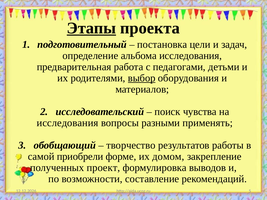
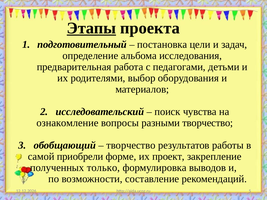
выбор underline: present -> none
исследования at (68, 123): исследования -> ознакомление
разными применять: применять -> творчество
домом: домом -> проект
проект: проект -> только
